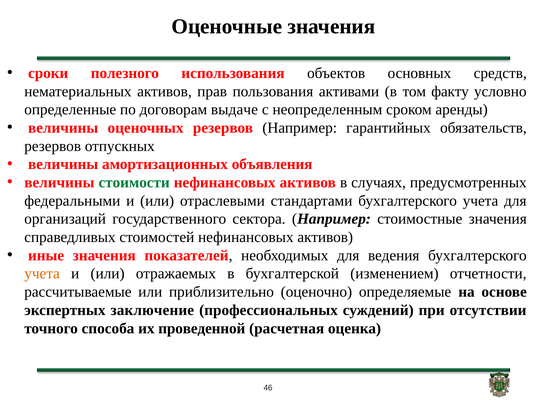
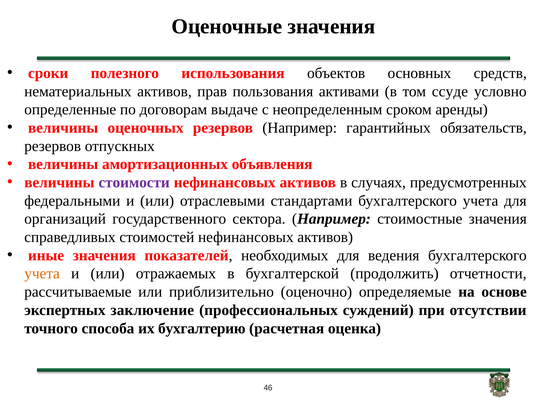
факту: факту -> ссуде
стоимости colour: green -> purple
изменением: изменением -> продолжить
проведенной: проведенной -> бухгалтерию
